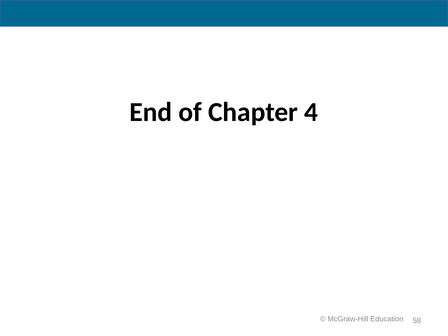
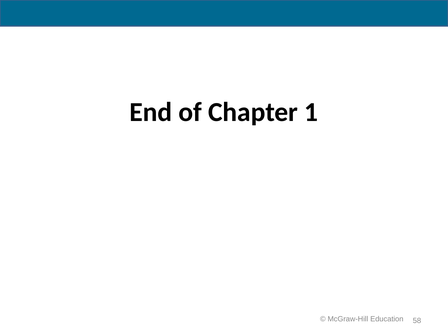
4: 4 -> 1
